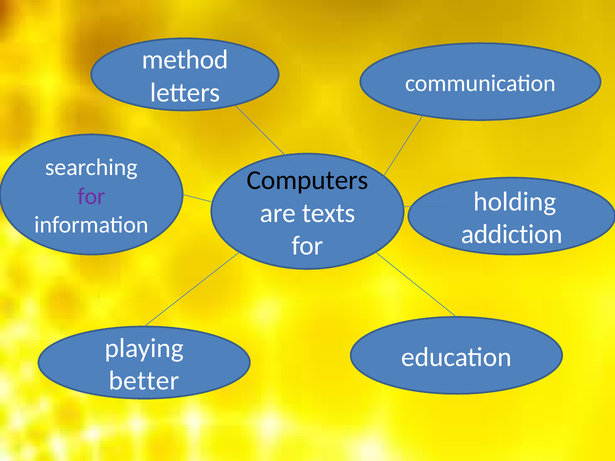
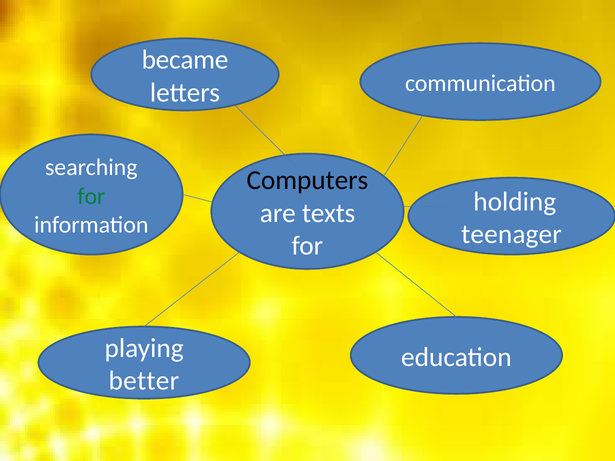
method: method -> became
for at (91, 196) colour: purple -> green
addiction: addiction -> teenager
